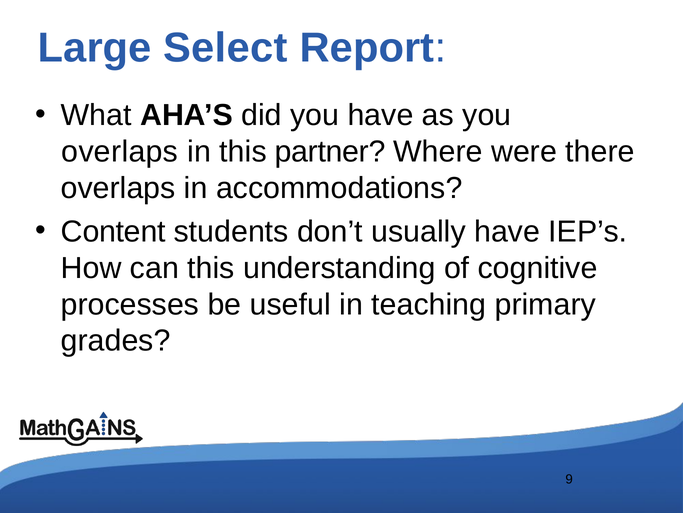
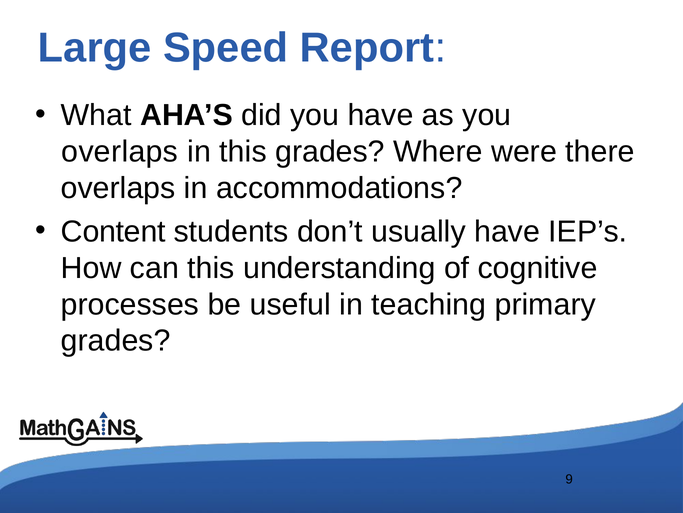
Select: Select -> Speed
this partner: partner -> grades
